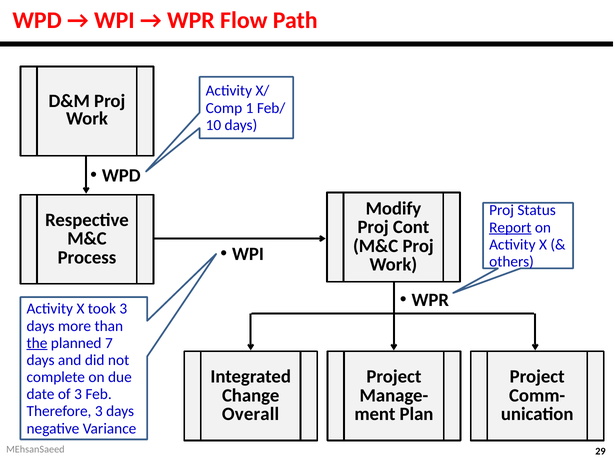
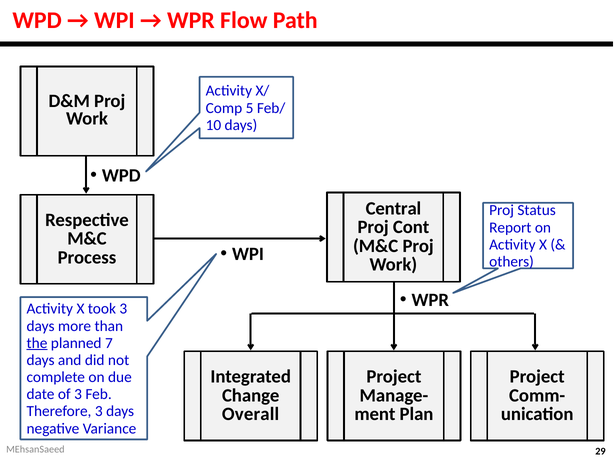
1: 1 -> 5
Modify: Modify -> Central
Report underline: present -> none
